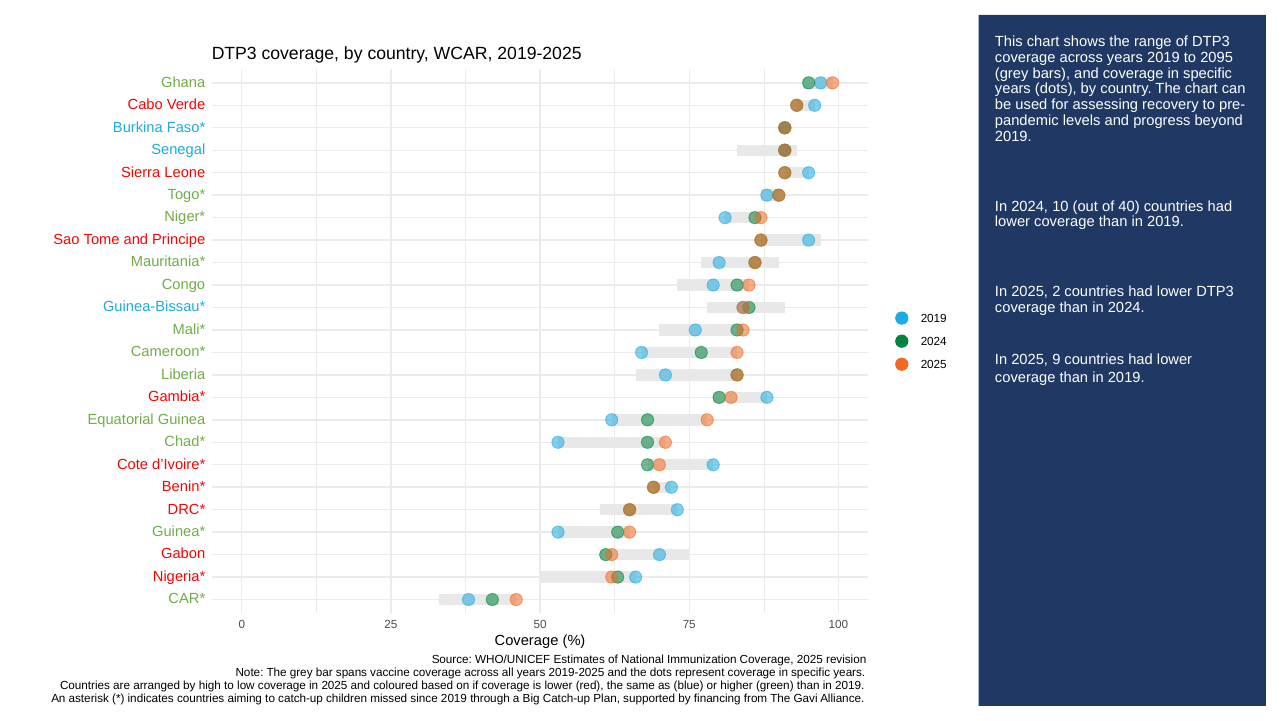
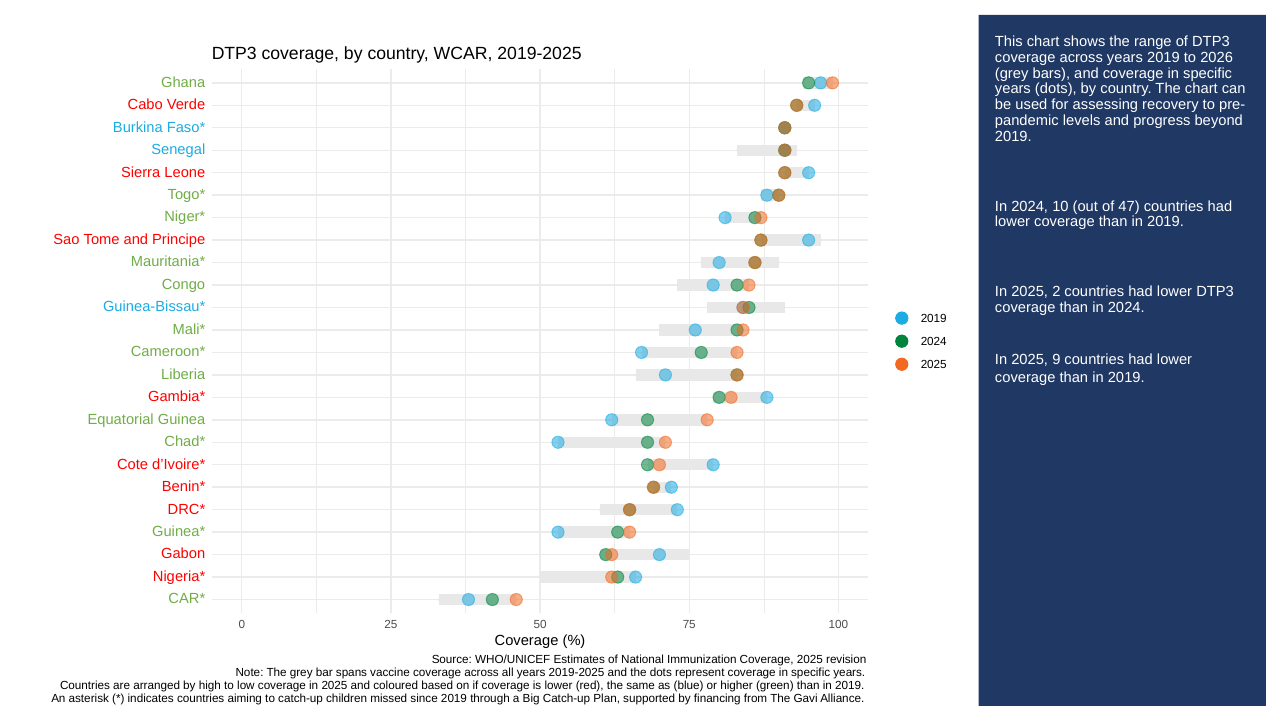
2095: 2095 -> 2026
40: 40 -> 47
